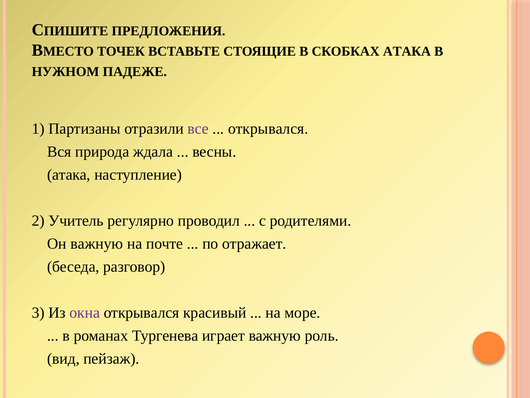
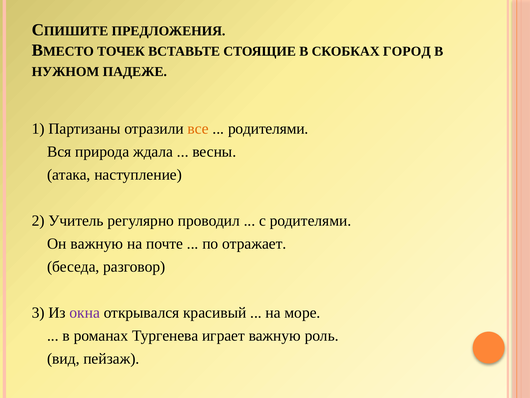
СКОБКАХ АТАКА: АТАКА -> ГОРОД
все colour: purple -> orange
открывался at (268, 129): открывался -> родителями
